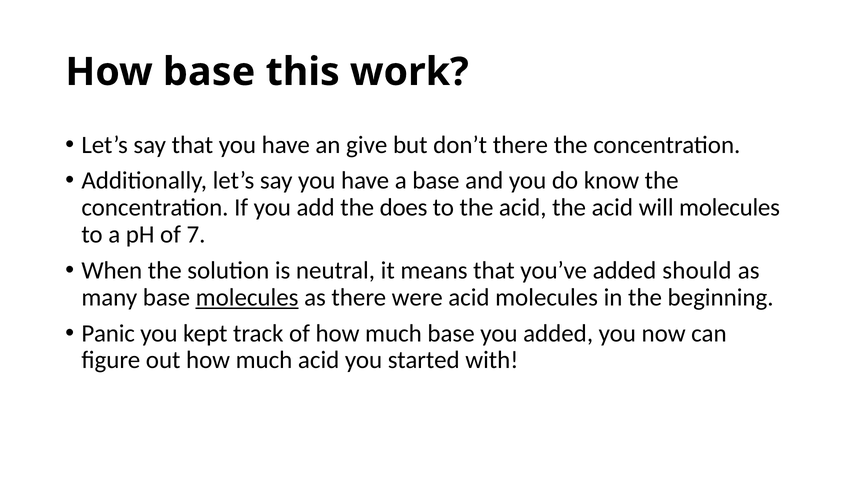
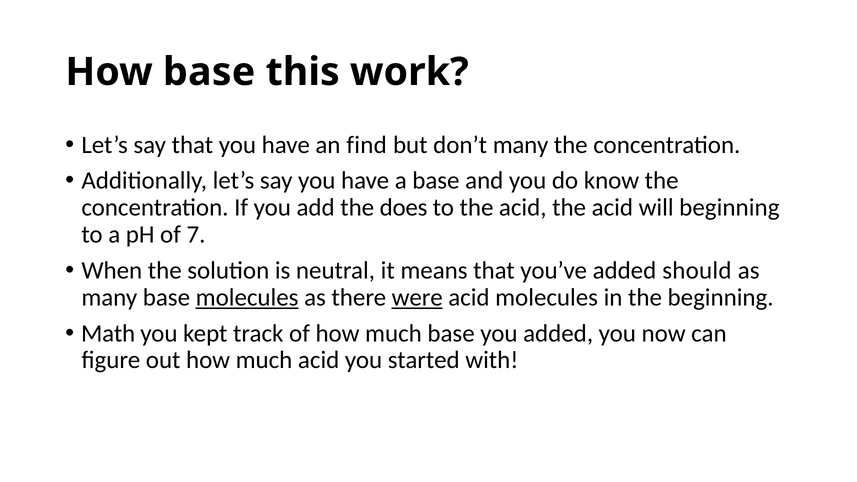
give: give -> find
don’t there: there -> many
will molecules: molecules -> beginning
were underline: none -> present
Panic: Panic -> Math
